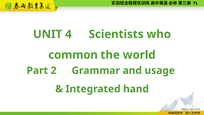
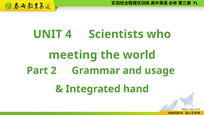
common: common -> meeting
